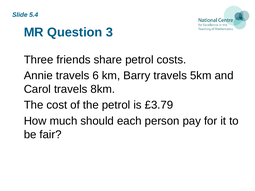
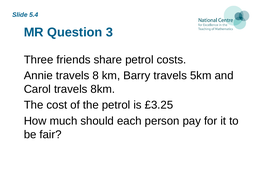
6: 6 -> 8
£3.79: £3.79 -> £3.25
